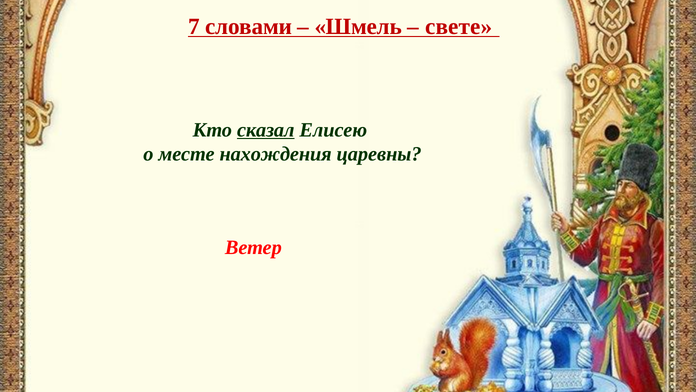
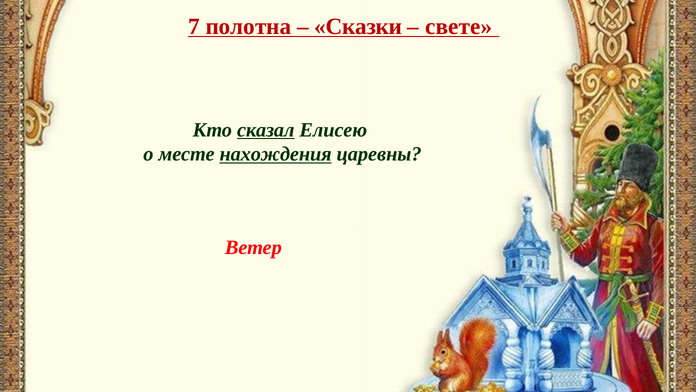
словами: словами -> полотна
Шмель: Шмель -> Сказки
нахождения underline: none -> present
